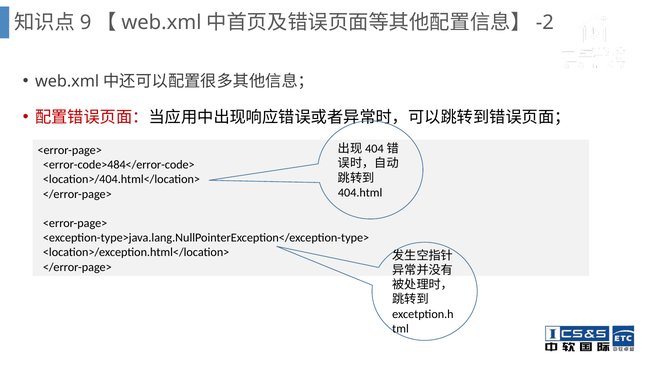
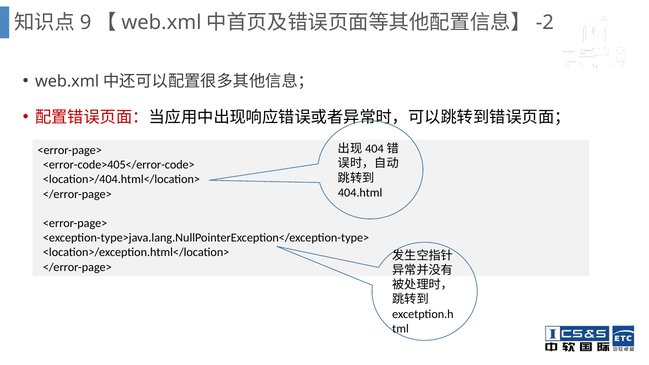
<error-code>484</error-code>: <error-code>484</error-code> -> <error-code>405</error-code>
